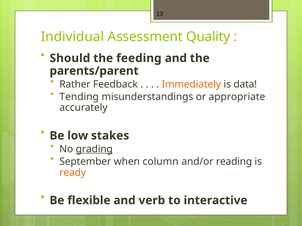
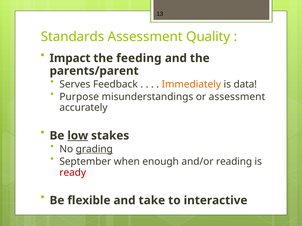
Individual: Individual -> Standards
Should: Should -> Impact
Rather: Rather -> Serves
Tending: Tending -> Purpose
or appropriate: appropriate -> assessment
low underline: none -> present
column: column -> enough
ready colour: orange -> red
verb: verb -> take
